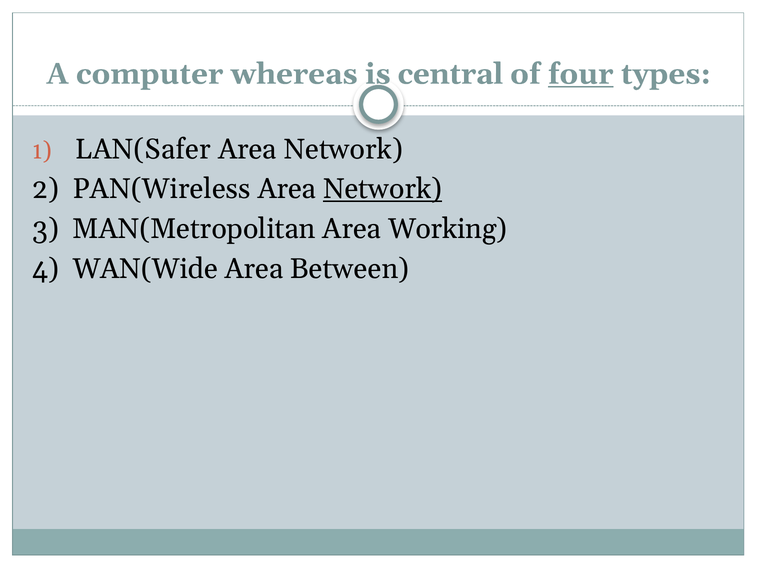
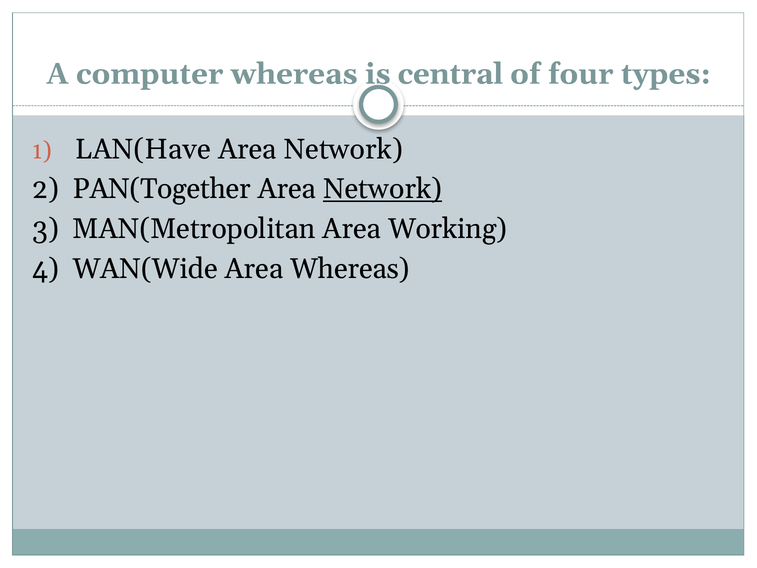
four underline: present -> none
LAN(Safer: LAN(Safer -> LAN(Have
PAN(Wireless: PAN(Wireless -> PAN(Together
Area Between: Between -> Whereas
